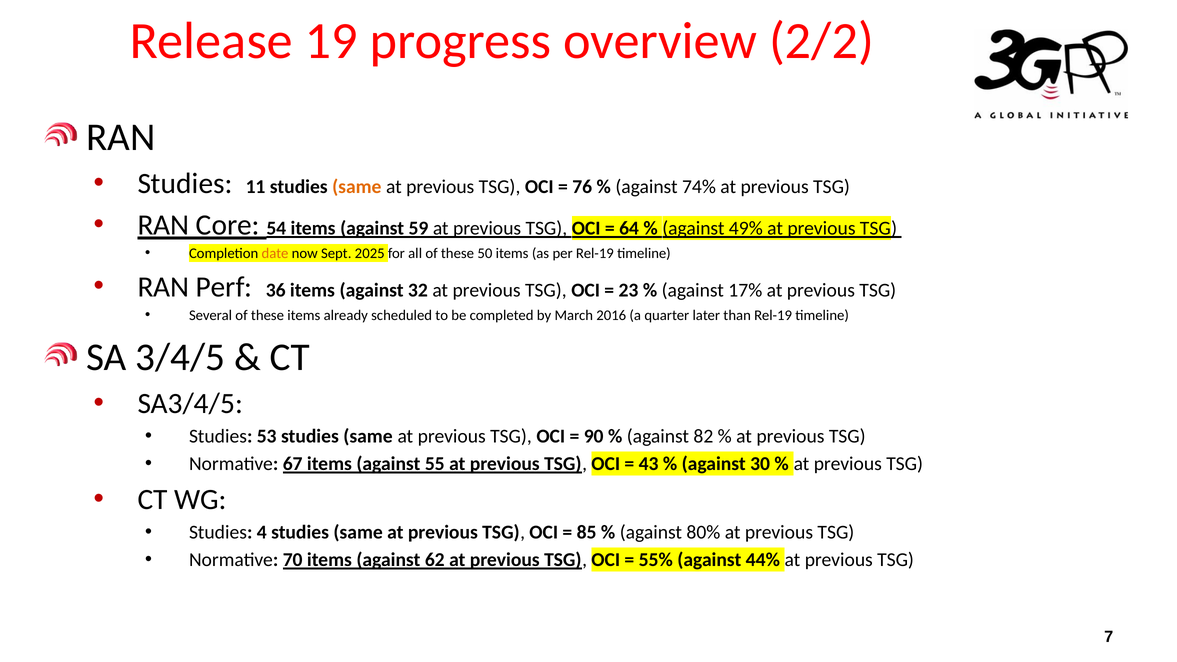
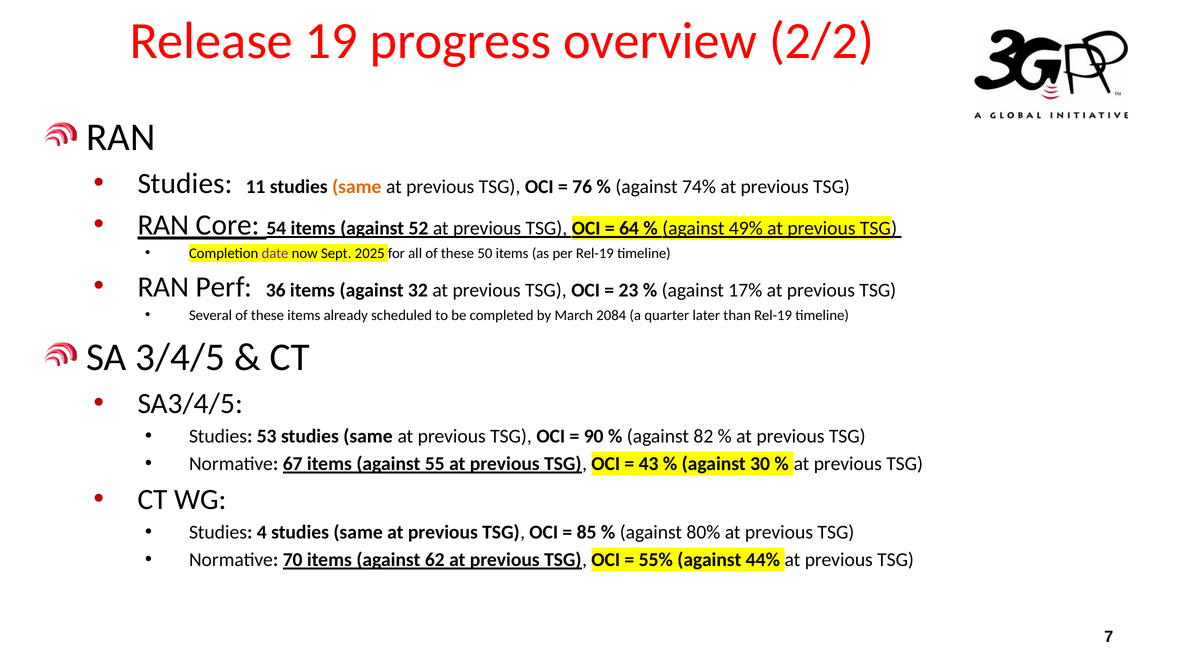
59: 59 -> 52
date colour: orange -> purple
2016: 2016 -> 2084
